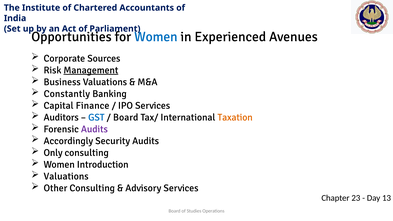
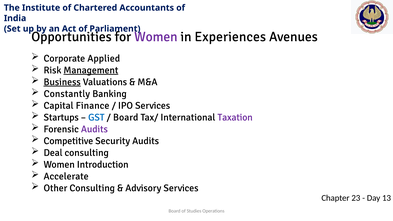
Women at (156, 37) colour: blue -> purple
Experienced: Experienced -> Experiences
Sources: Sources -> Applied
Business underline: none -> present
Auditors: Auditors -> Startups
Taxation colour: orange -> purple
Accordingly: Accordingly -> Competitive
Only: Only -> Deal
Valuations at (66, 176): Valuations -> Accelerate
